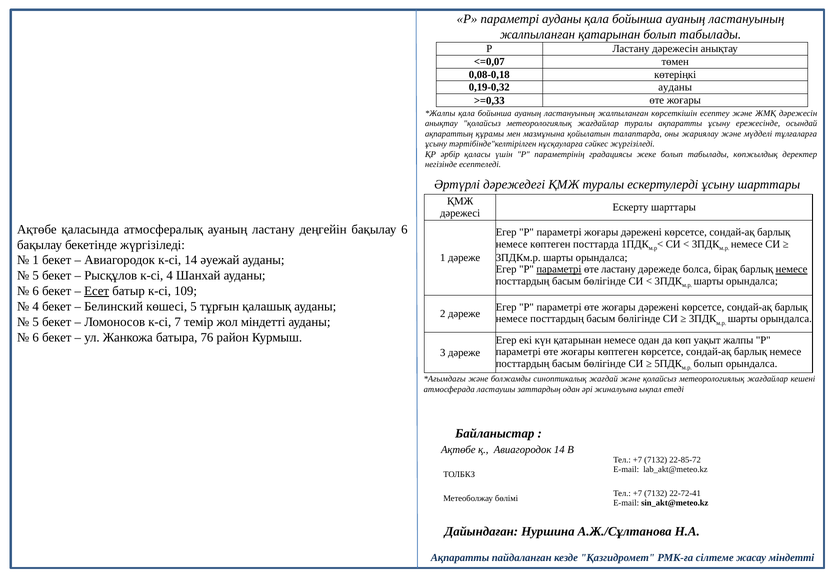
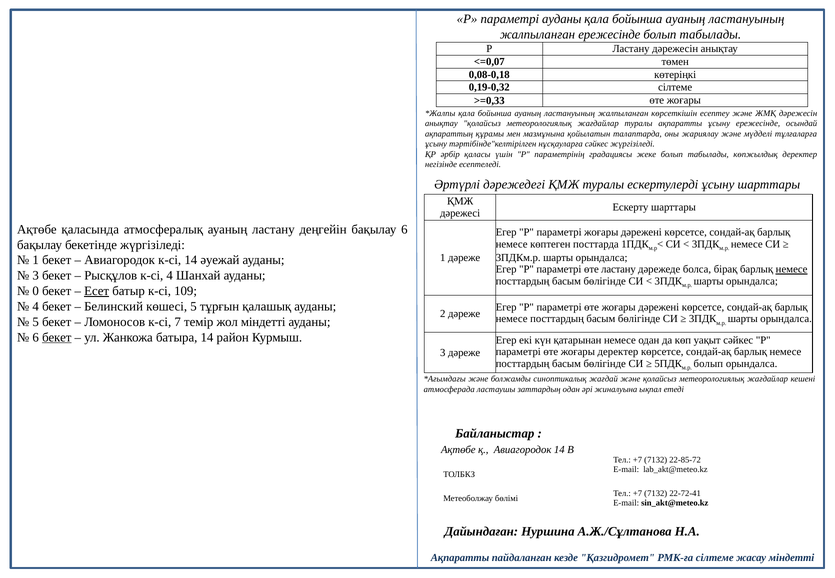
жалпыланған қатарынан: қатарынан -> ережесінде
0,19-0,32 ауданы: ауданы -> сілтеме
параметрі at (559, 269) underline: present -> none
5 at (36, 276): 5 -> 3
6 at (36, 291): 6 -> 0
бекет at (57, 337) underline: none -> present
батыра 76: 76 -> 14
уақыт жалпы: жалпы -> сәйкес
жоғары көптеген: көптеген -> деректер
